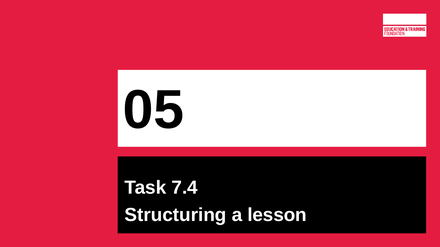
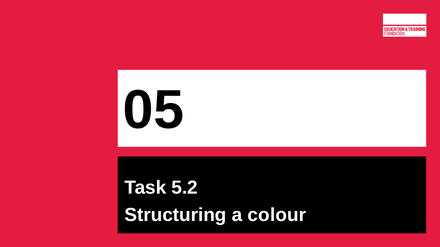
7.4: 7.4 -> 5.2
lesson: lesson -> colour
